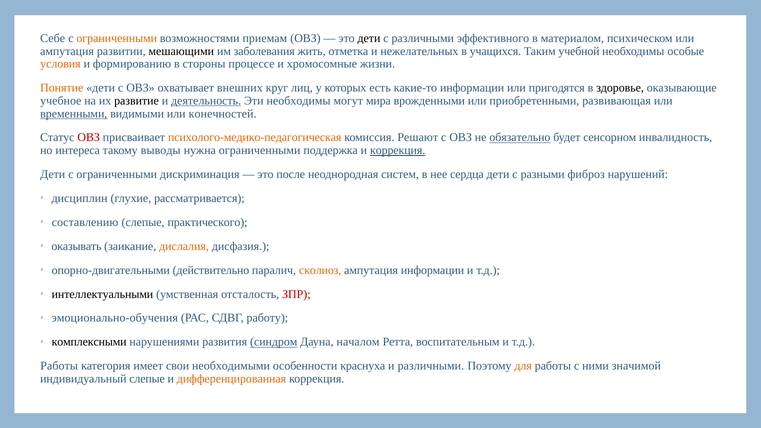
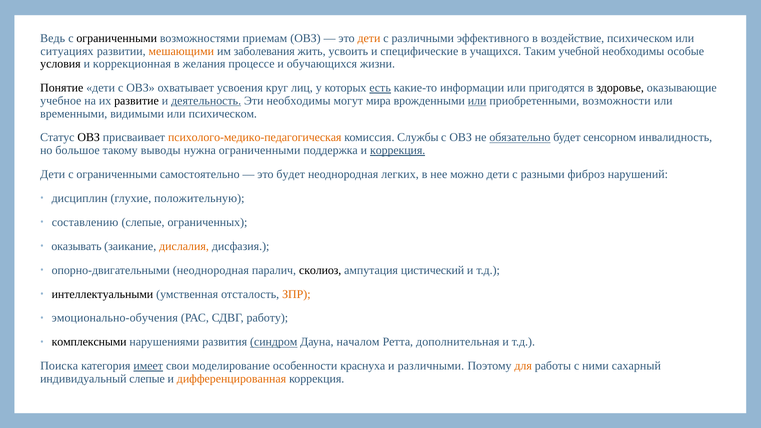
Себе: Себе -> Ведь
ограниченными at (117, 38) colour: orange -> black
дети at (369, 38) colour: black -> orange
материалом: материалом -> воздействие
ампутация at (67, 51): ампутация -> ситуациях
мешающими colour: black -> orange
отметка: отметка -> усвоить
нежелательных: нежелательных -> специфические
условия colour: orange -> black
формированию: формированию -> коррекционная
стороны: стороны -> желания
хромосомные: хромосомные -> обучающихся
Понятие colour: orange -> black
внешних: внешних -> усвоения
есть underline: none -> present
или at (477, 101) underline: none -> present
развивающая: развивающая -> возможности
временными underline: present -> none
или конечностей: конечностей -> психическом
ОВЗ at (89, 138) colour: red -> black
Решают: Решают -> Службы
интереса: интереса -> большое
дискриминация: дискриминация -> самостоятельно
это после: после -> будет
систем: систем -> легких
сердца: сердца -> можно
рассматривается: рассматривается -> положительную
практического: практического -> ограниченных
опорно-двигательными действительно: действительно -> неоднородная
сколиоз colour: orange -> black
ампутация информации: информации -> цистический
ЗПР colour: red -> orange
воспитательным: воспитательным -> дополнительная
Работы at (59, 366): Работы -> Поиска
имеет underline: none -> present
необходимыми: необходимыми -> моделирование
значимой: значимой -> сахарный
